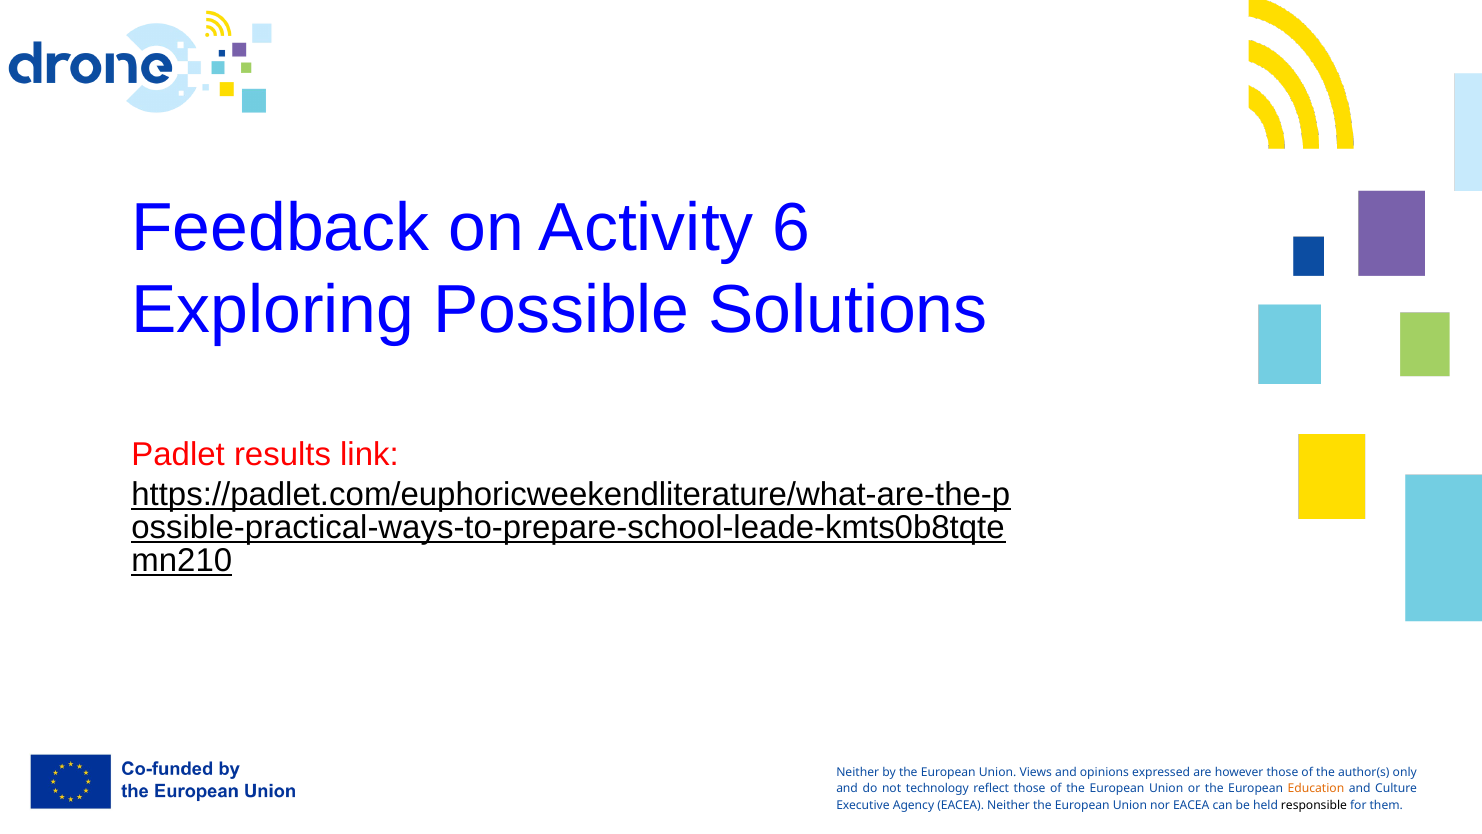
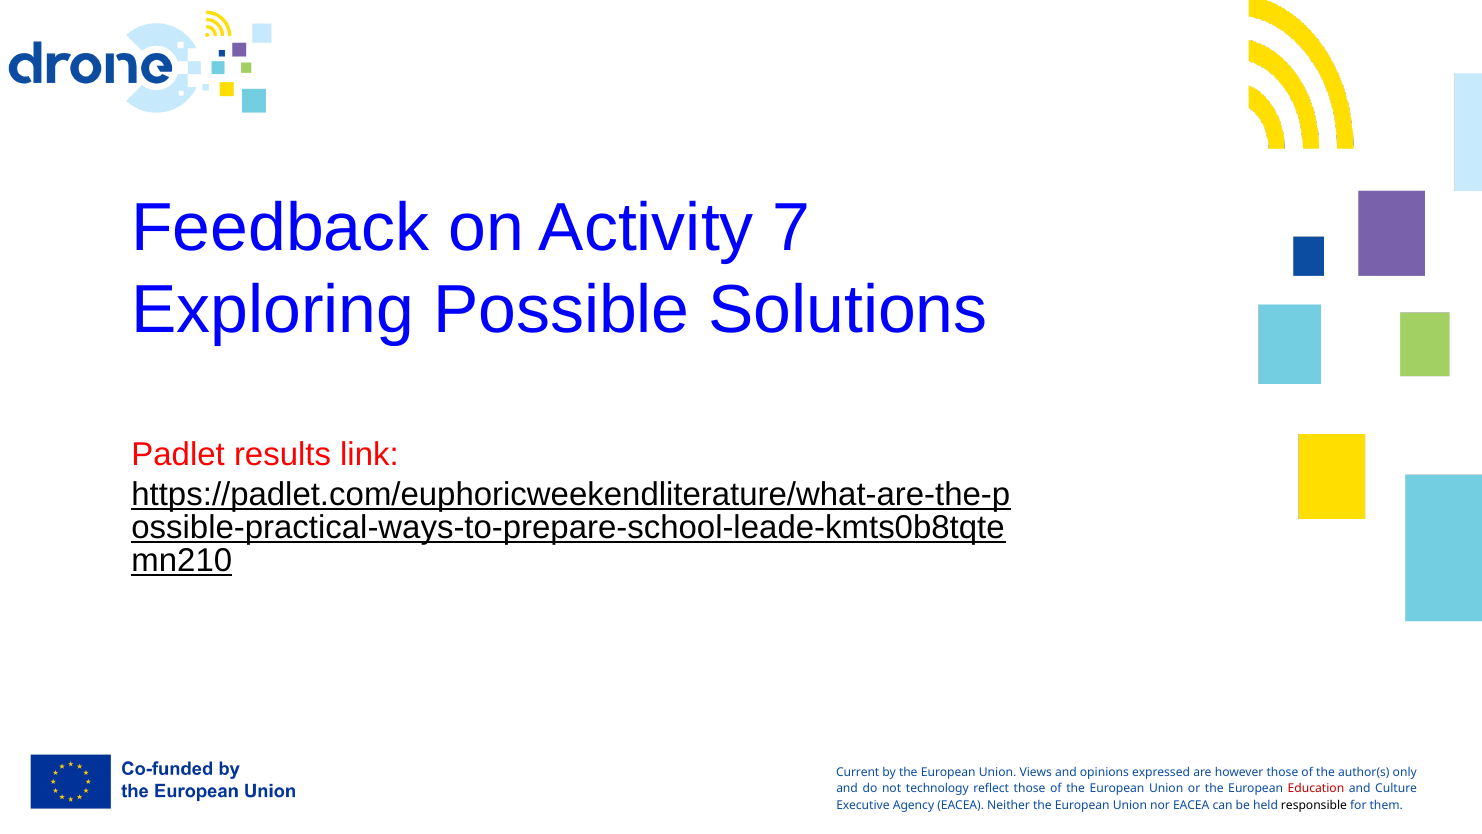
6: 6 -> 7
Neither at (858, 772): Neither -> Current
Education colour: orange -> red
